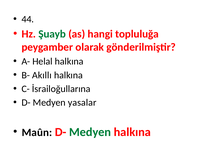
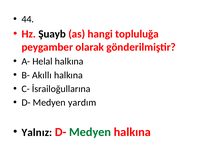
Şuayb colour: green -> black
yasalar: yasalar -> yardım
Maûn: Maûn -> Yalnız
